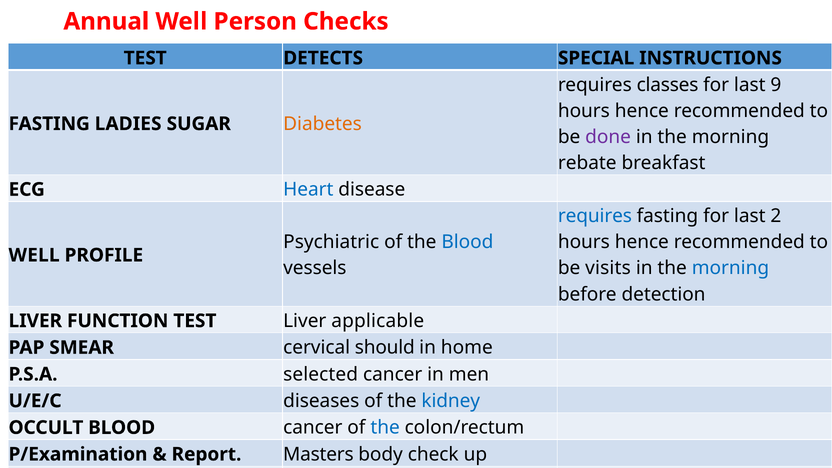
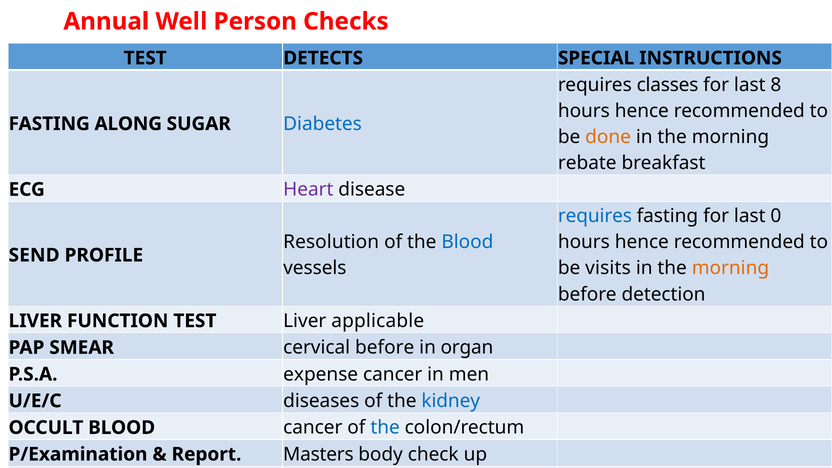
9: 9 -> 8
LADIES: LADIES -> ALONG
Diabetes colour: orange -> blue
done at (608, 137) colour: purple -> orange
Heart colour: blue -> purple
2: 2 -> 0
Psychiatric: Psychiatric -> Resolution
WELL at (34, 255): WELL -> SEND
morning at (730, 268) colour: blue -> orange
cervical should: should -> before
home: home -> organ
selected: selected -> expense
